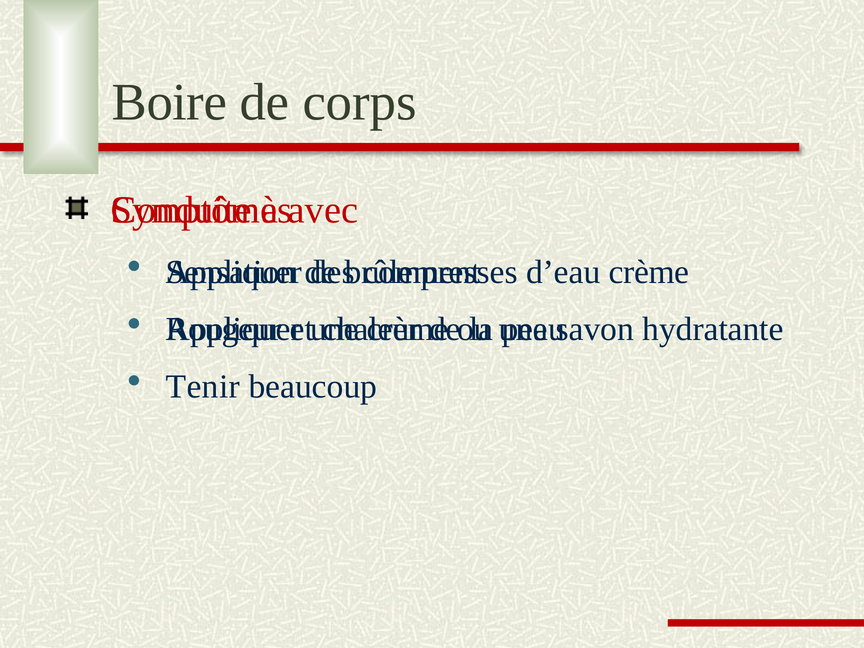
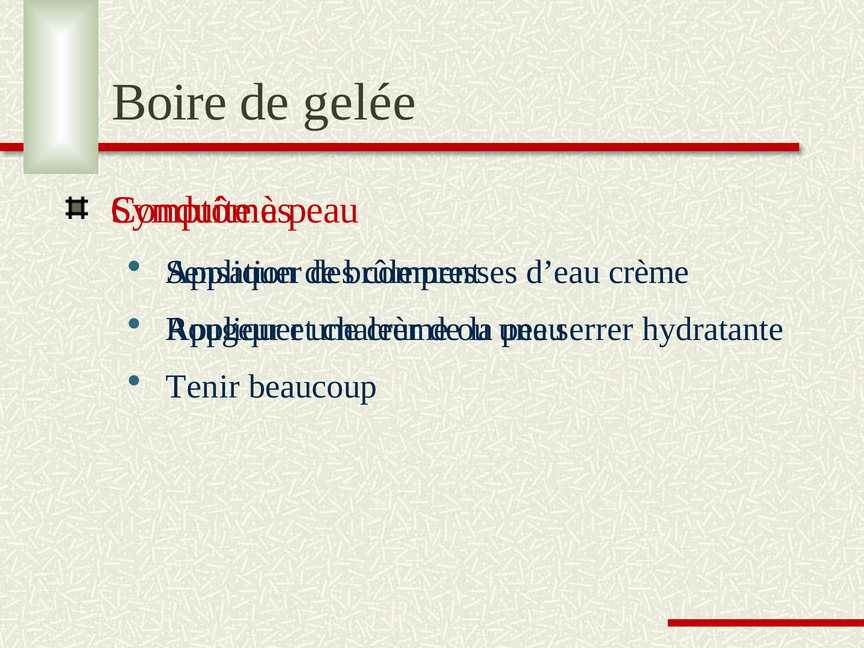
corps: corps -> gelée
avec at (323, 210): avec -> peau
savon: savon -> serrer
